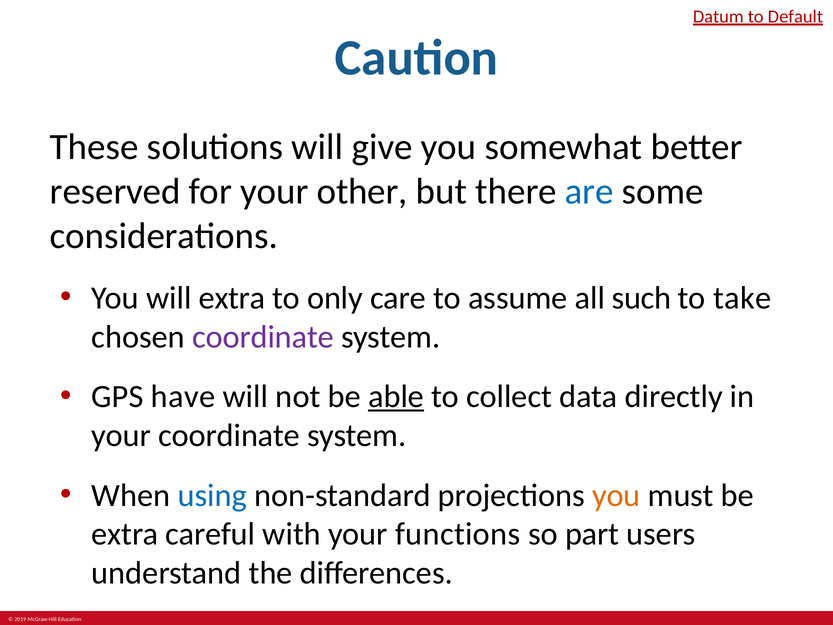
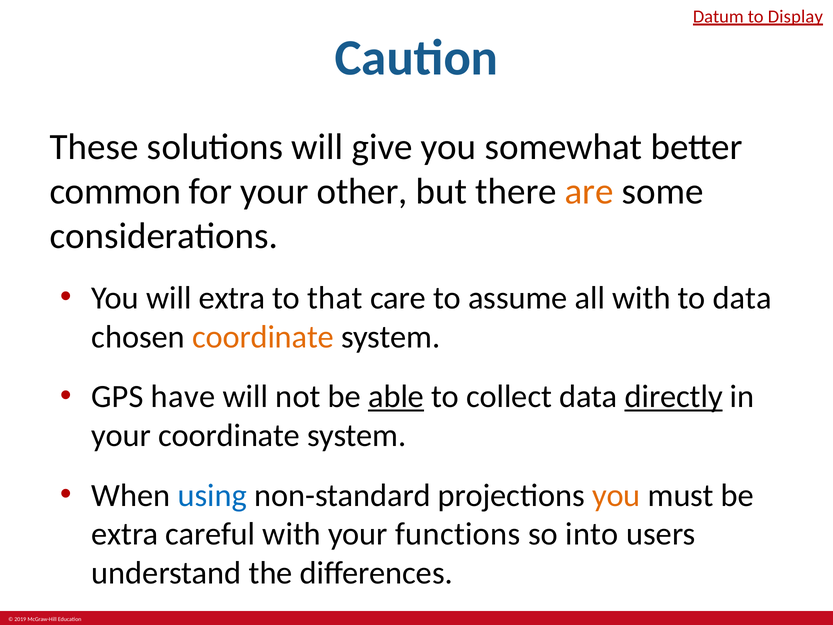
Default: Default -> Display
reserved: reserved -> common
are colour: blue -> orange
only: only -> that
all such: such -> with
to take: take -> data
coordinate at (263, 337) colour: purple -> orange
directly underline: none -> present
part: part -> into
